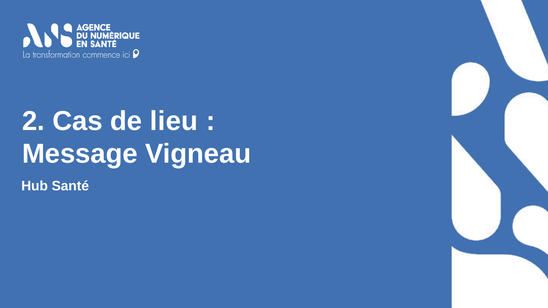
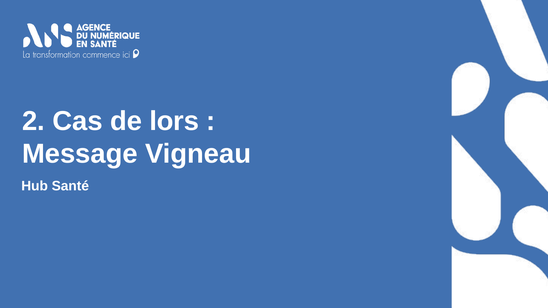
lieu: lieu -> lors
